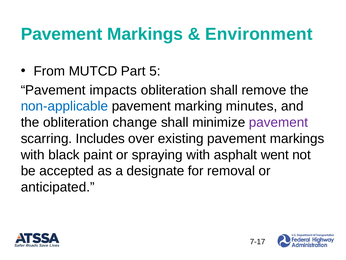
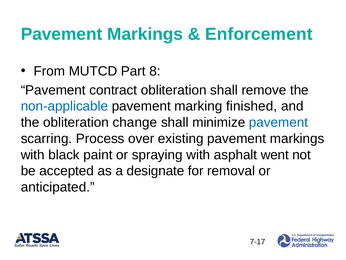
Environment: Environment -> Enforcement
5: 5 -> 8
impacts: impacts -> contract
minutes: minutes -> finished
pavement at (278, 122) colour: purple -> blue
Includes: Includes -> Process
